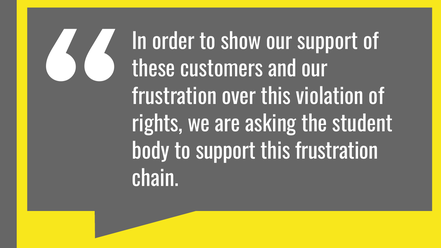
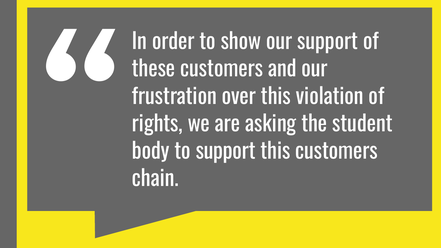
this frustration: frustration -> customers
